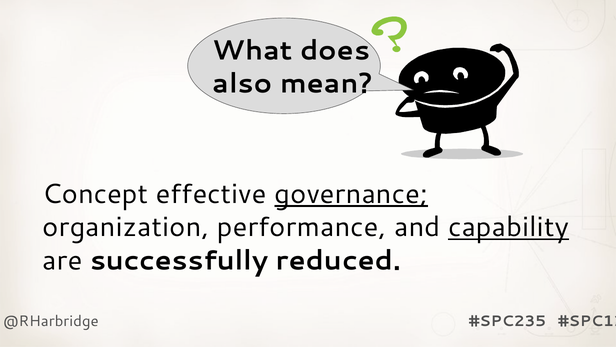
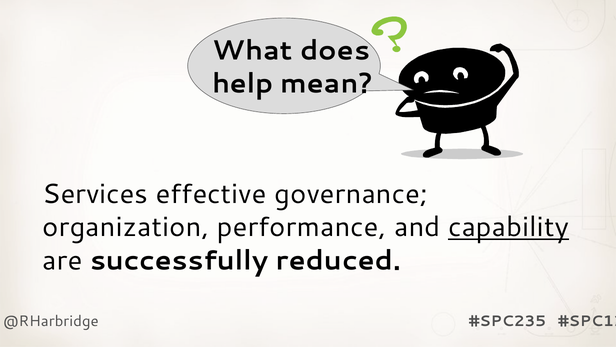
also: also -> help
Concept: Concept -> Services
governance underline: present -> none
